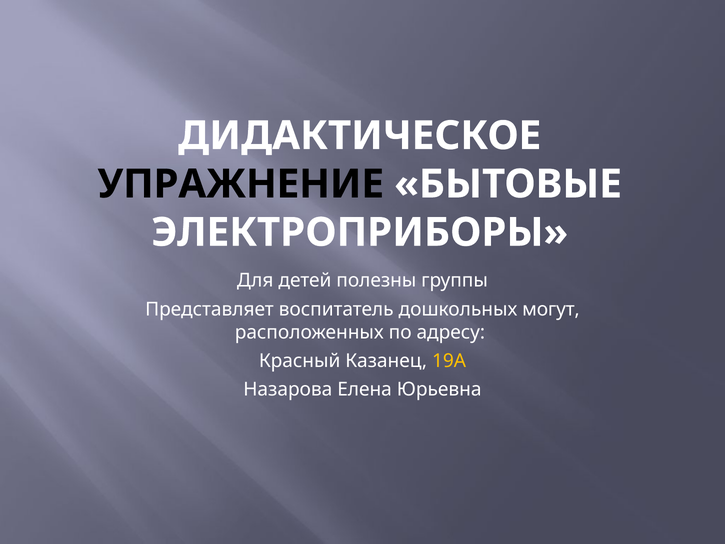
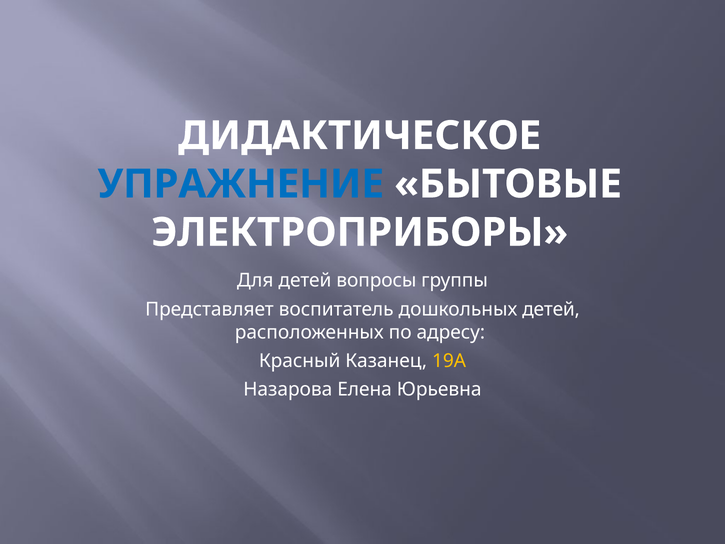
УПРАЖНЕНИЕ colour: black -> blue
полезны: полезны -> вопросы
дошкольных могут: могут -> детей
